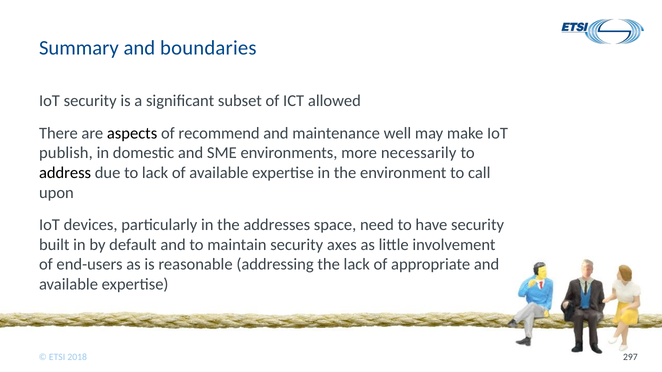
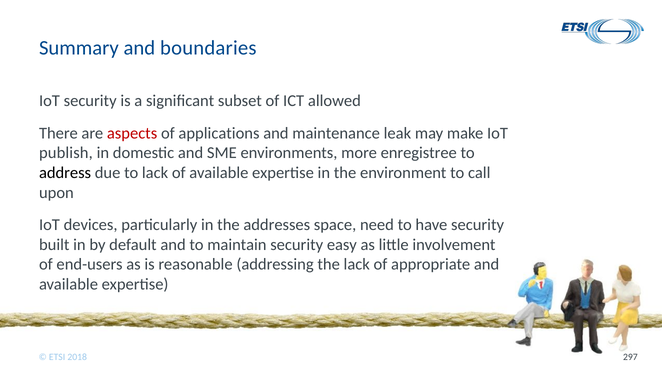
aspects colour: black -> red
recommend: recommend -> applications
well: well -> leak
necessarily: necessarily -> enregistree
axes: axes -> easy
